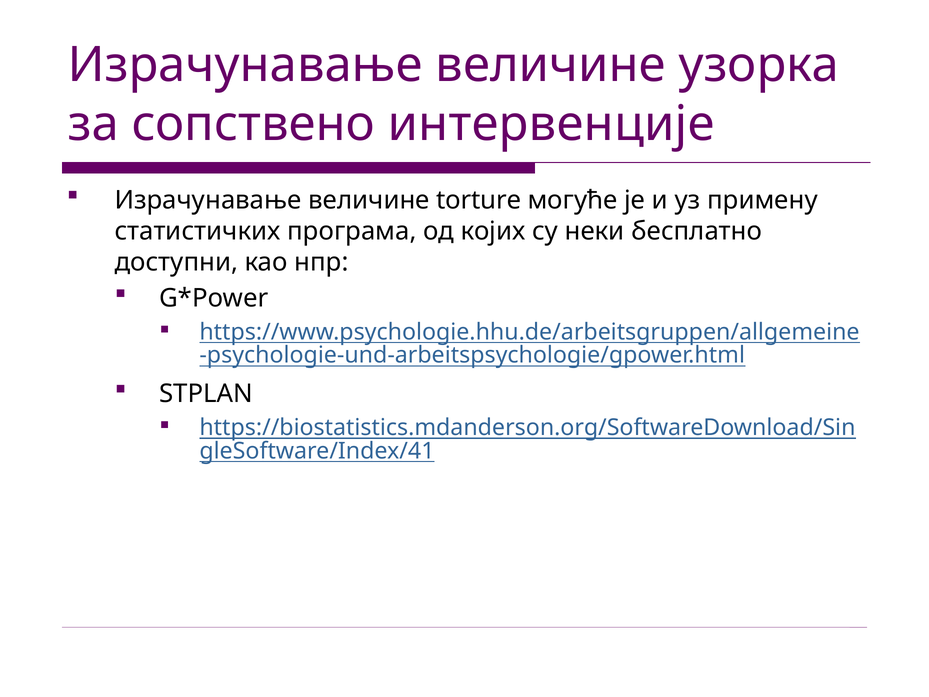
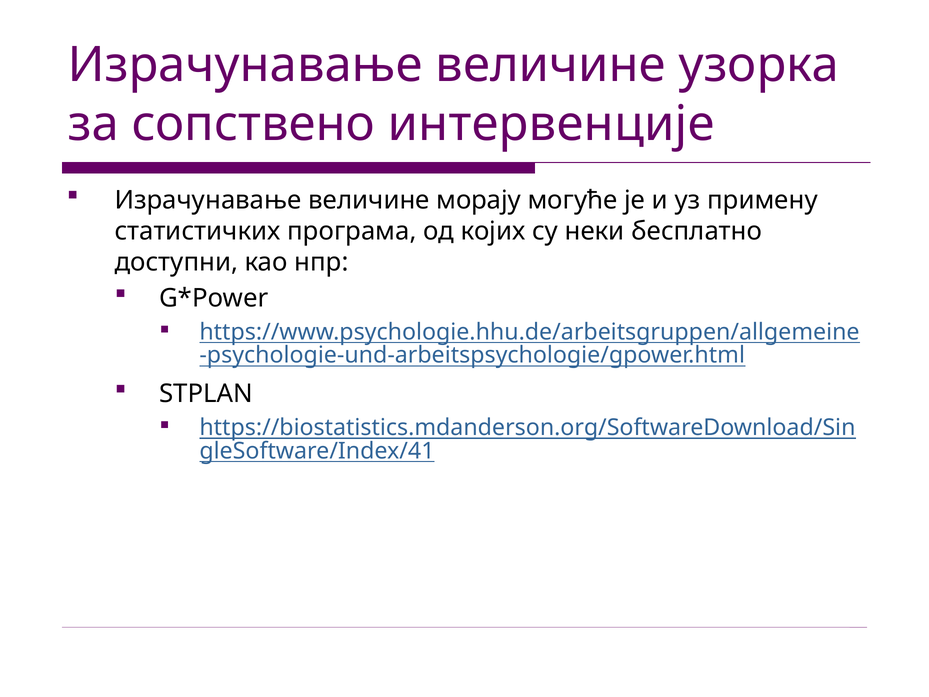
torture: torture -> морају
